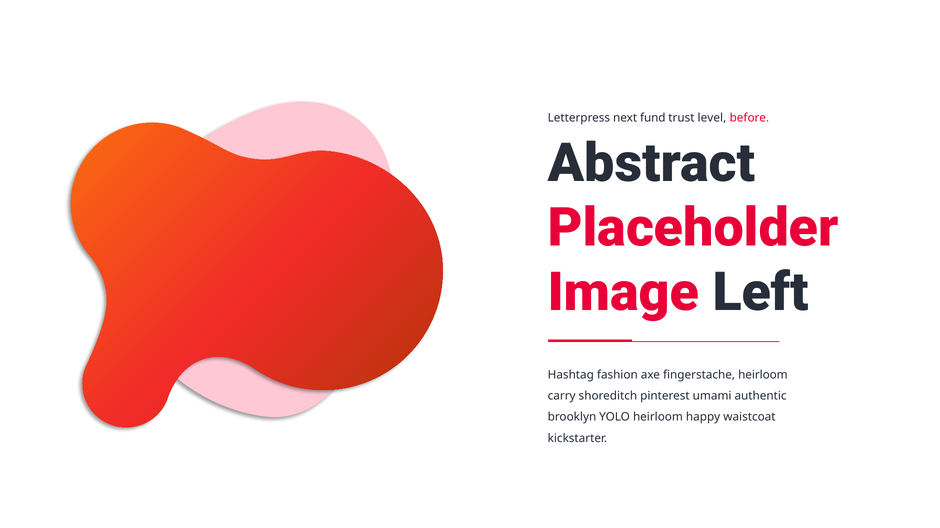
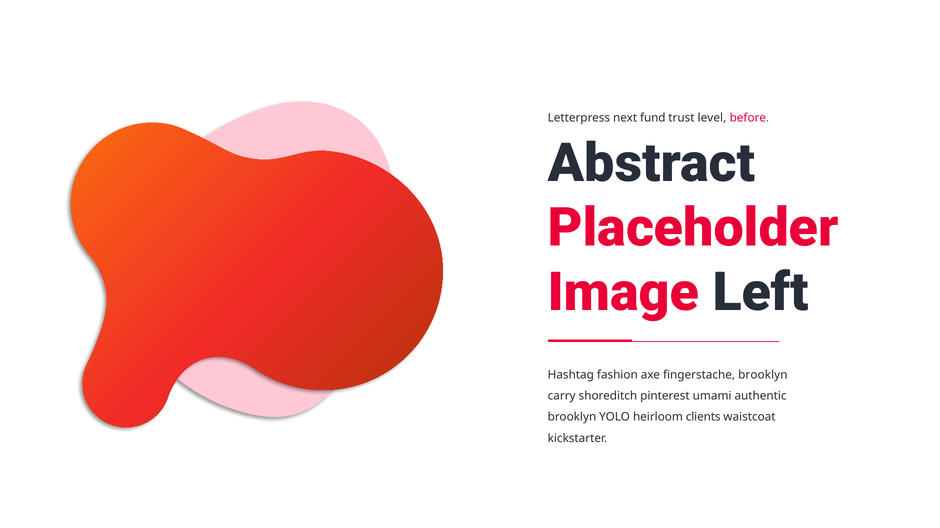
fingerstache heirloom: heirloom -> brooklyn
happy: happy -> clients
